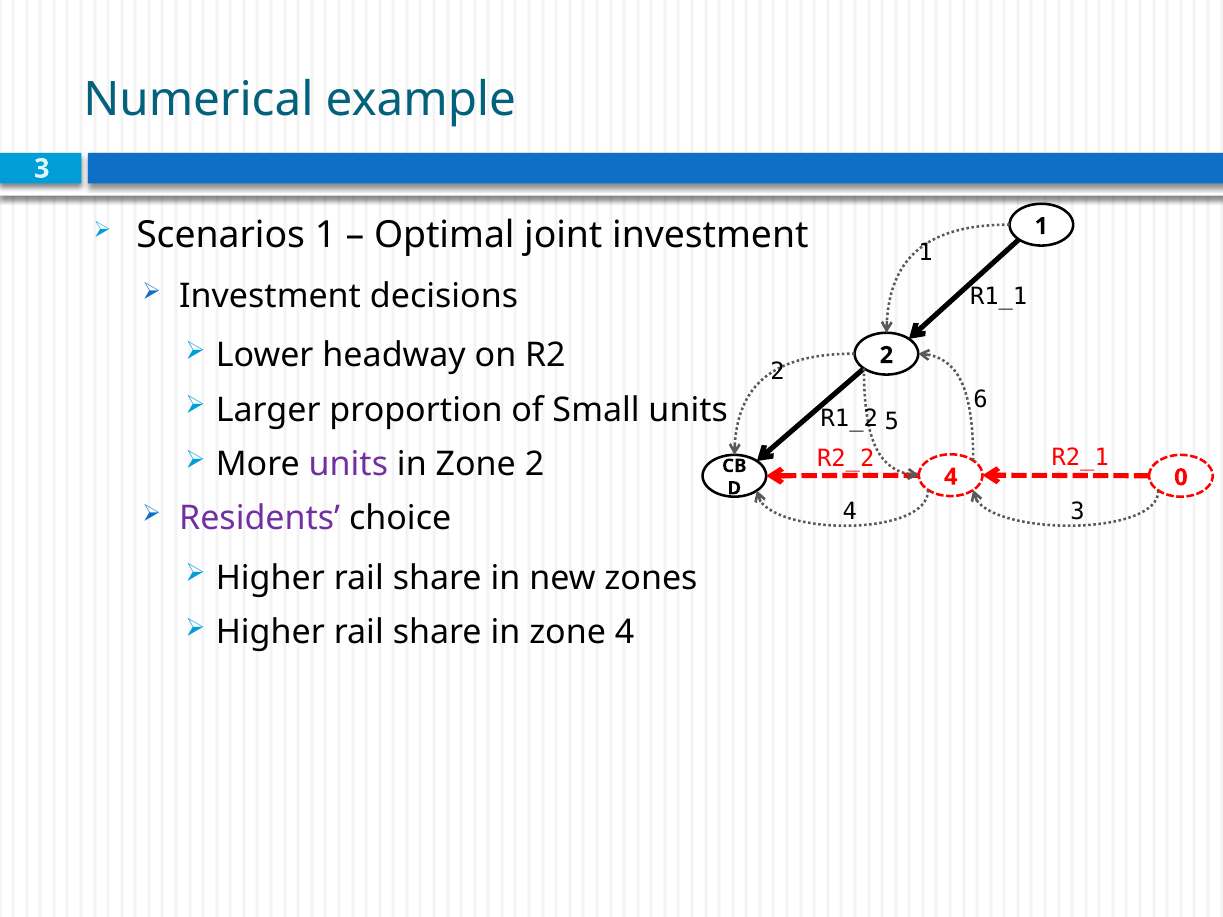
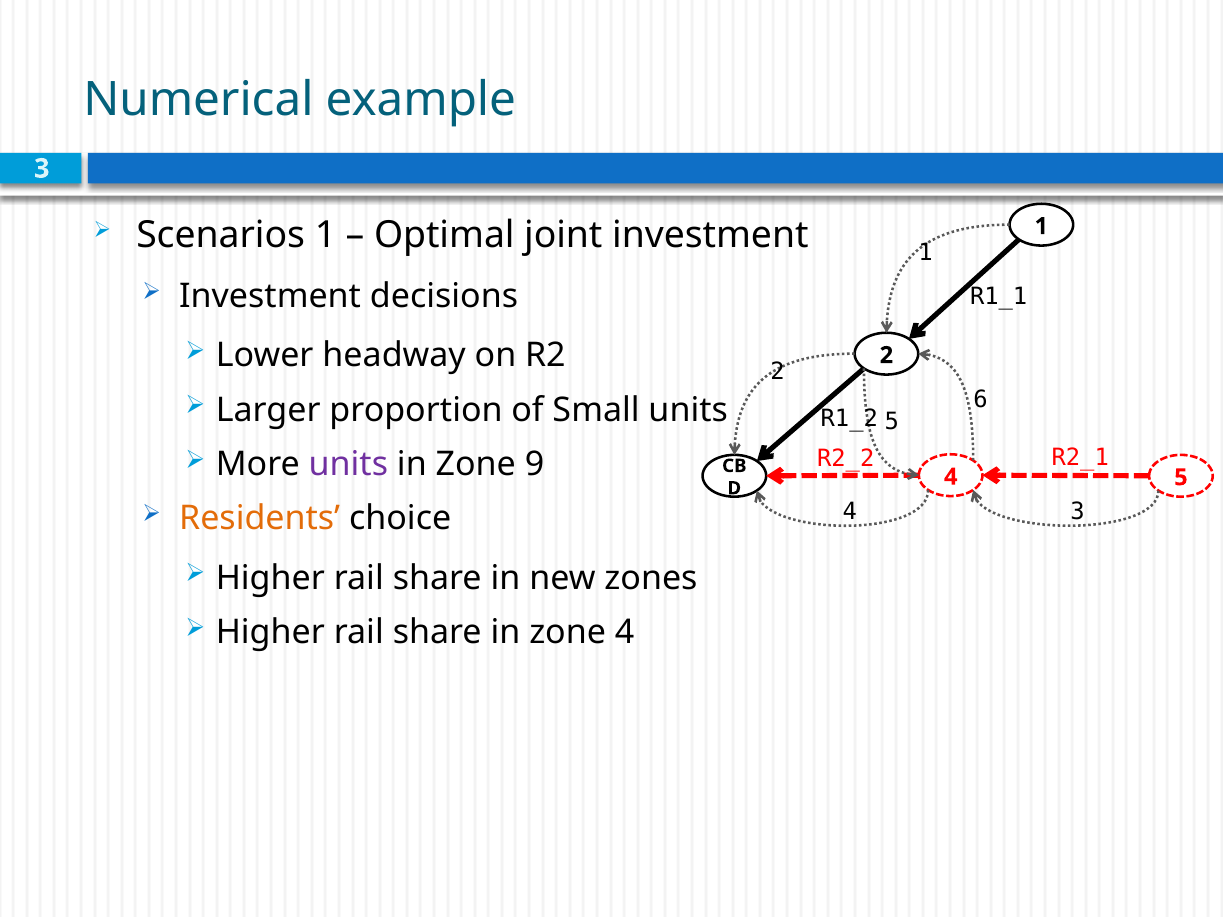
Zone 2: 2 -> 9
4 0: 0 -> 5
Residents colour: purple -> orange
